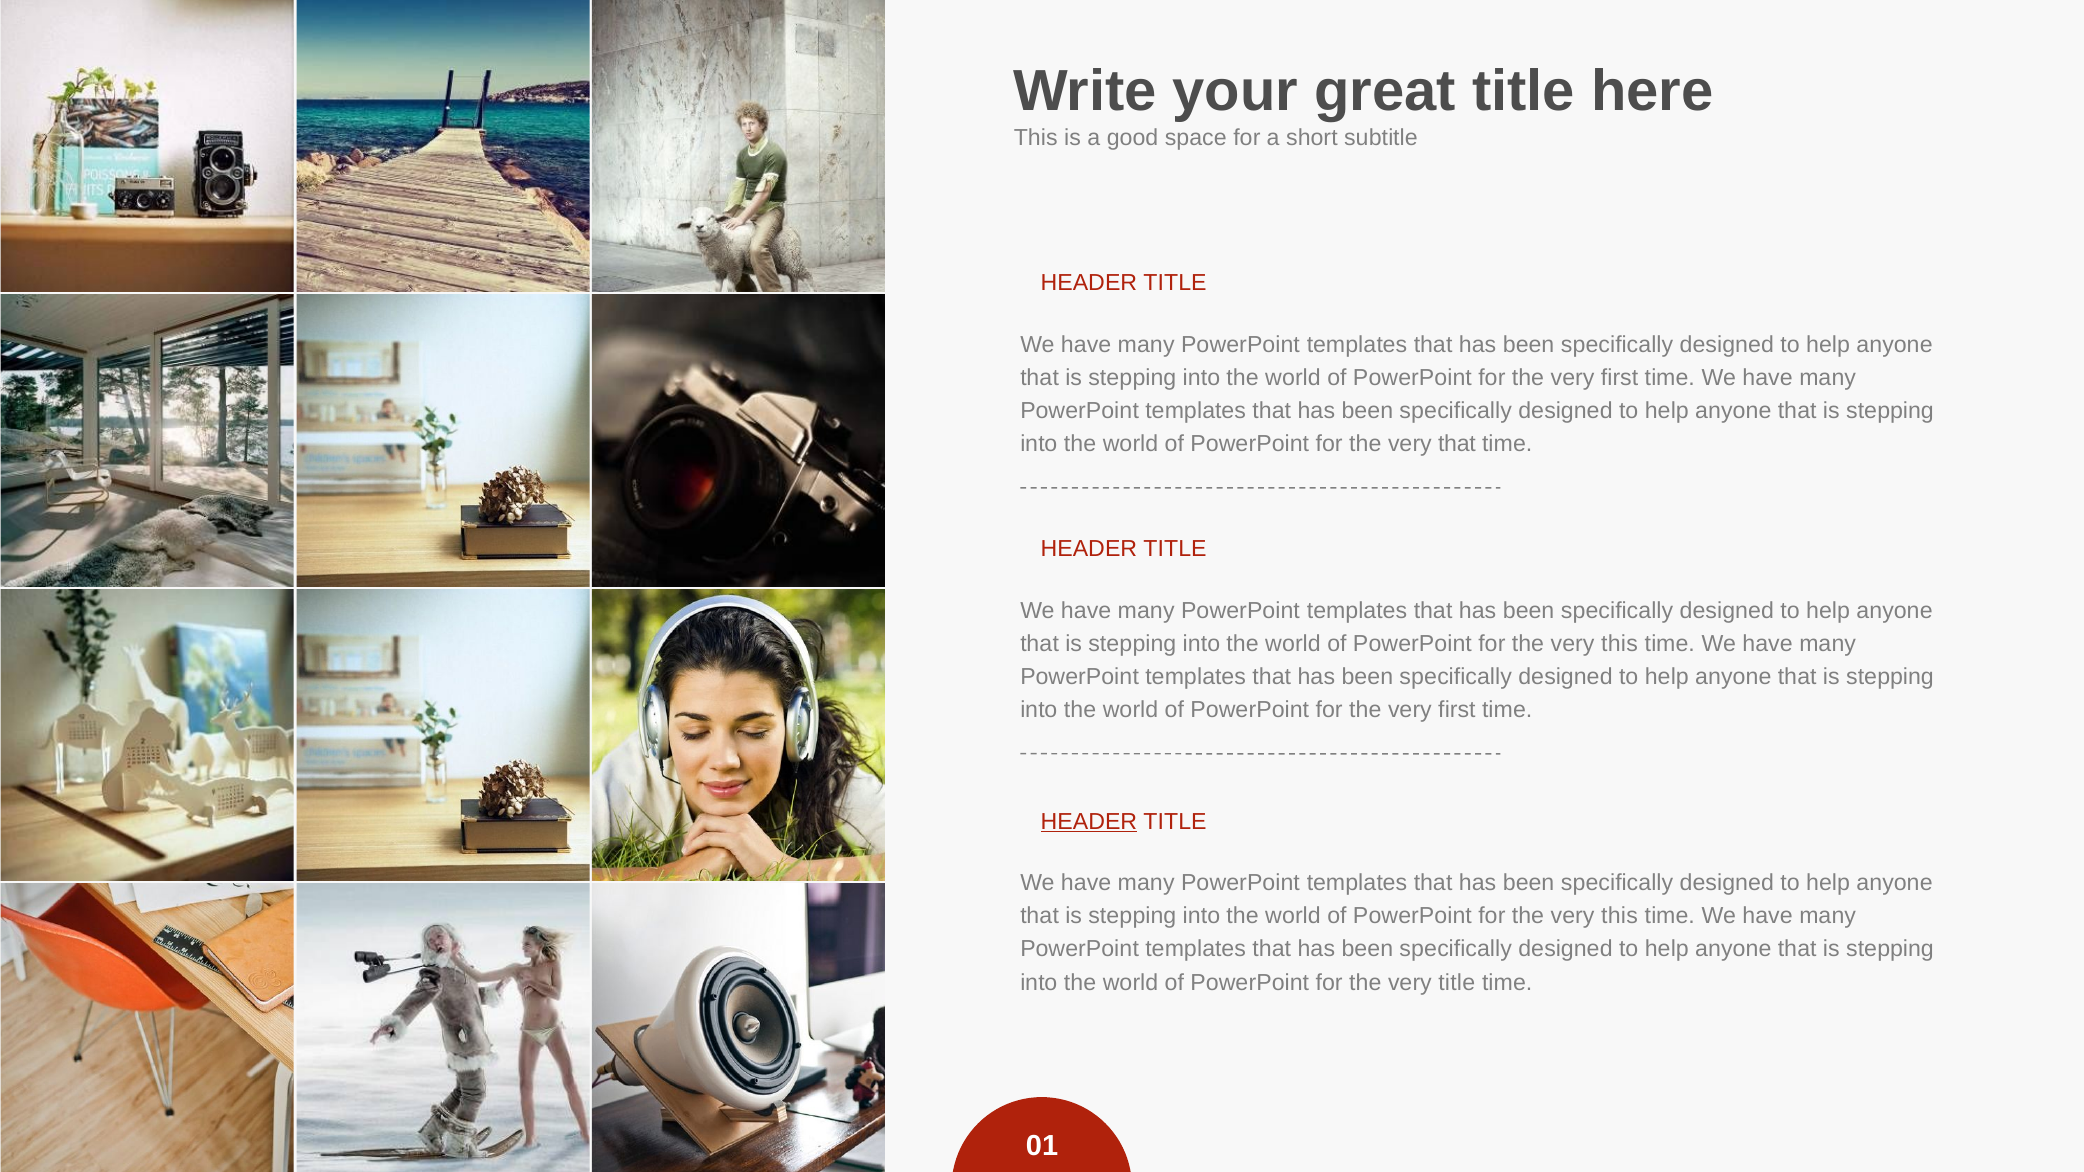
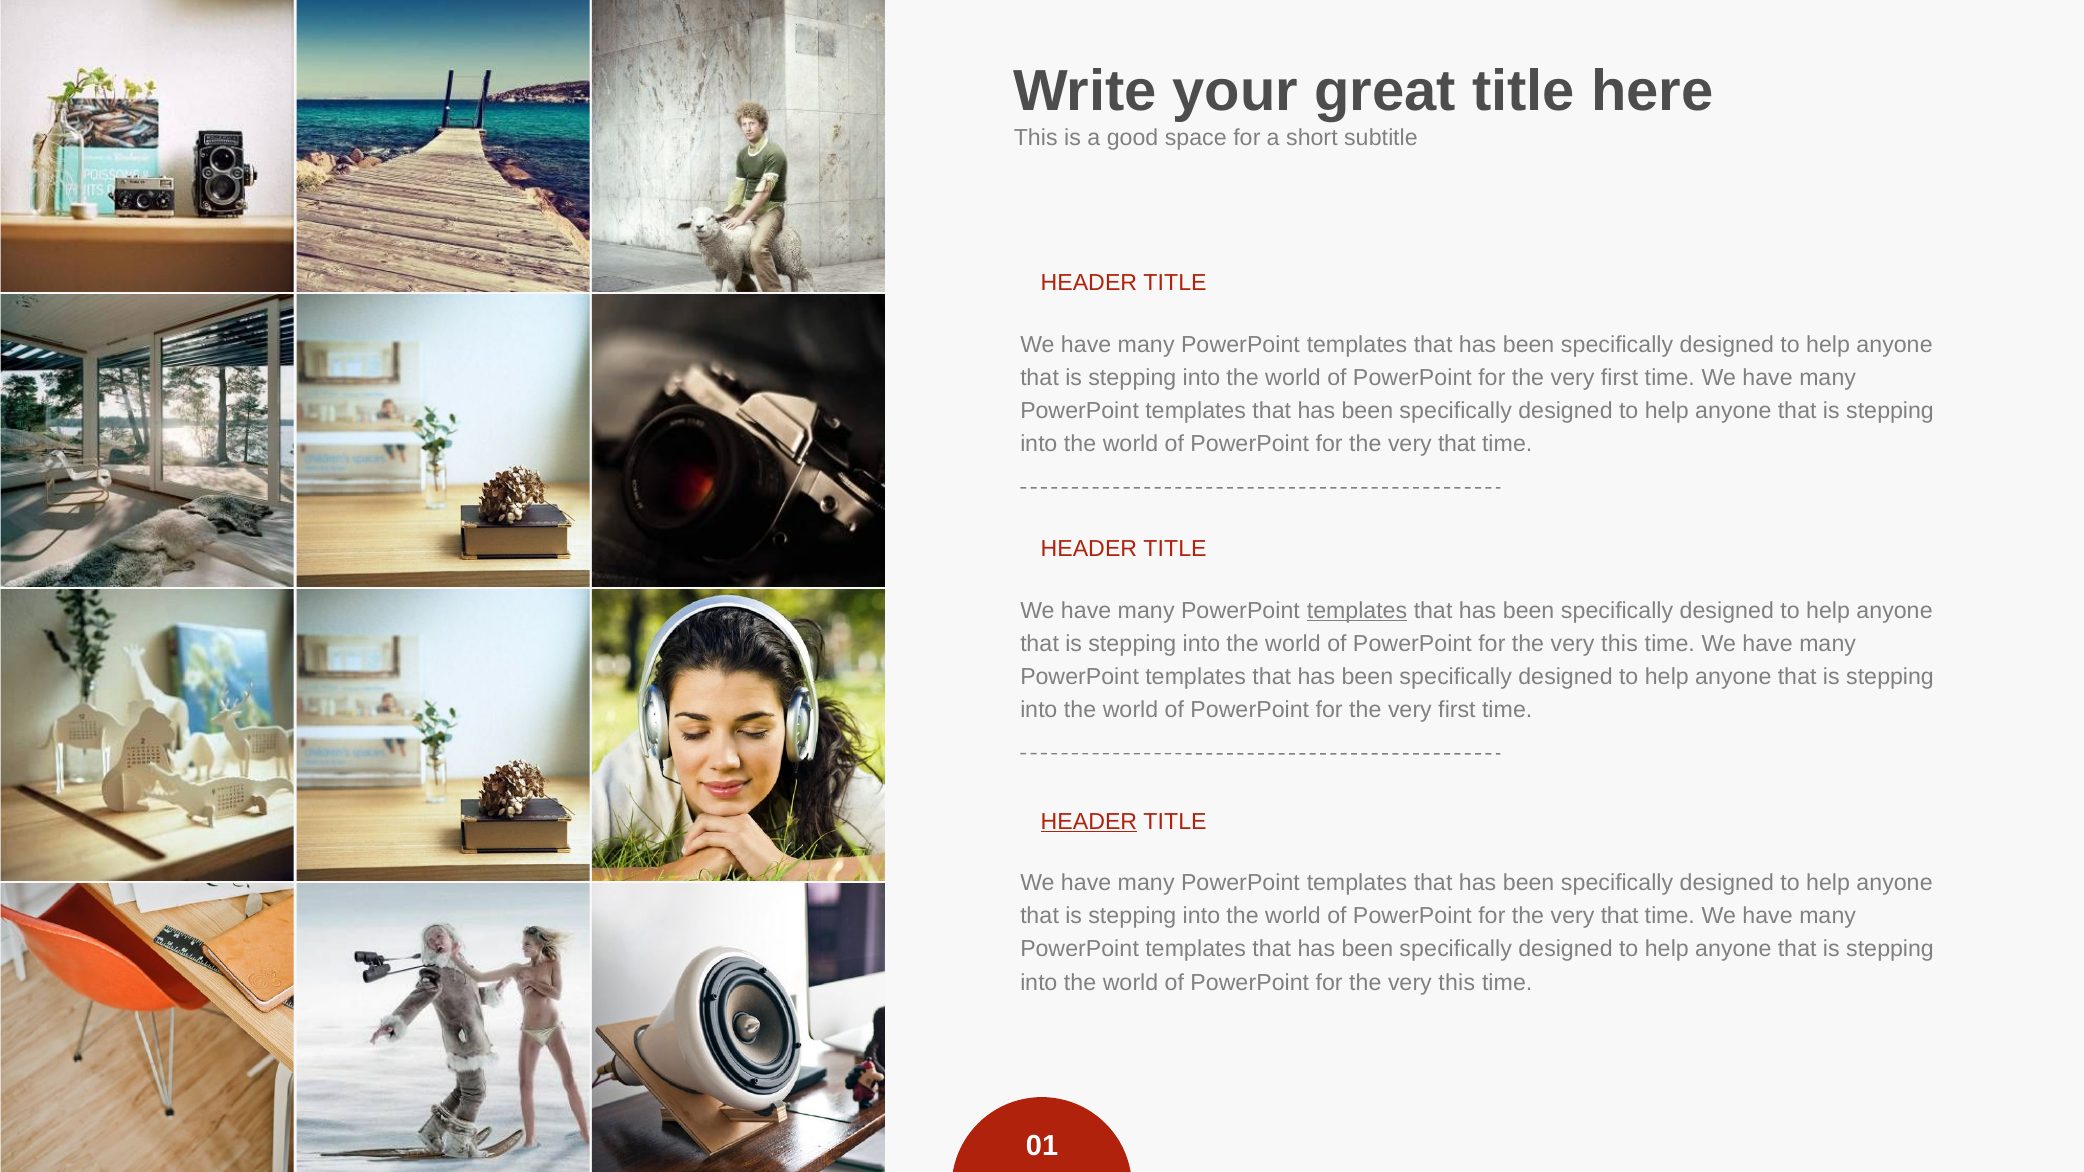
templates at (1357, 610) underline: none -> present
this at (1619, 916): this -> that
title at (1457, 982): title -> this
